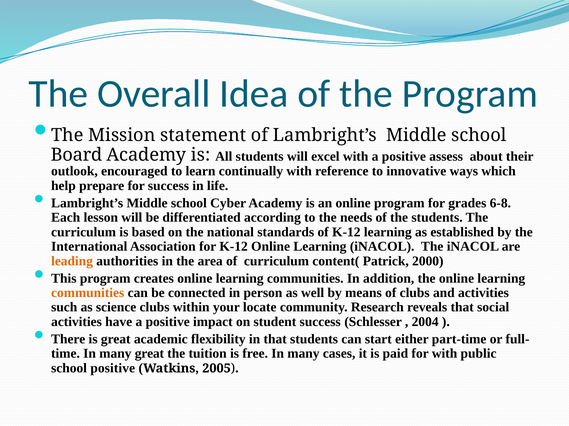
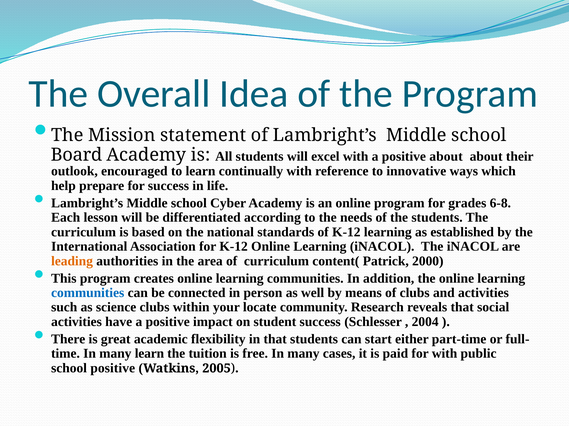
positive assess: assess -> about
communities at (88, 293) colour: orange -> blue
many great: great -> learn
